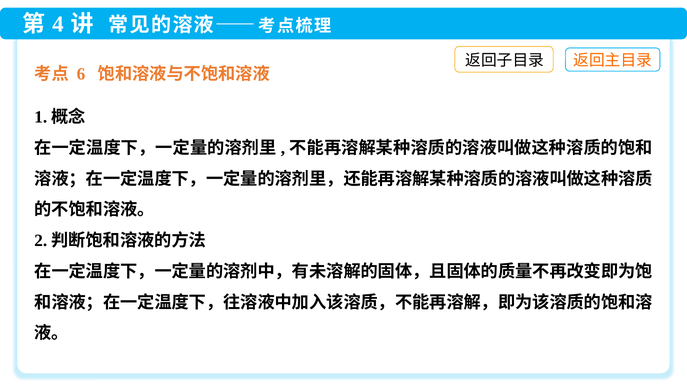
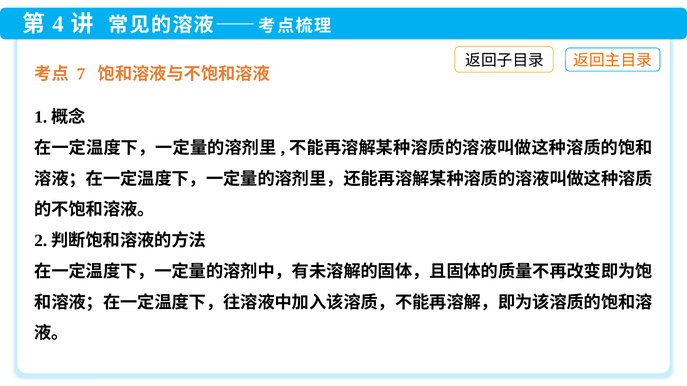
6: 6 -> 7
